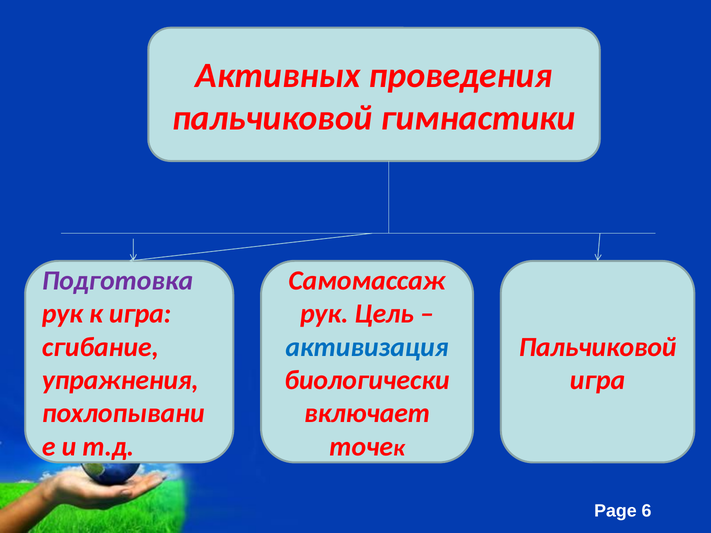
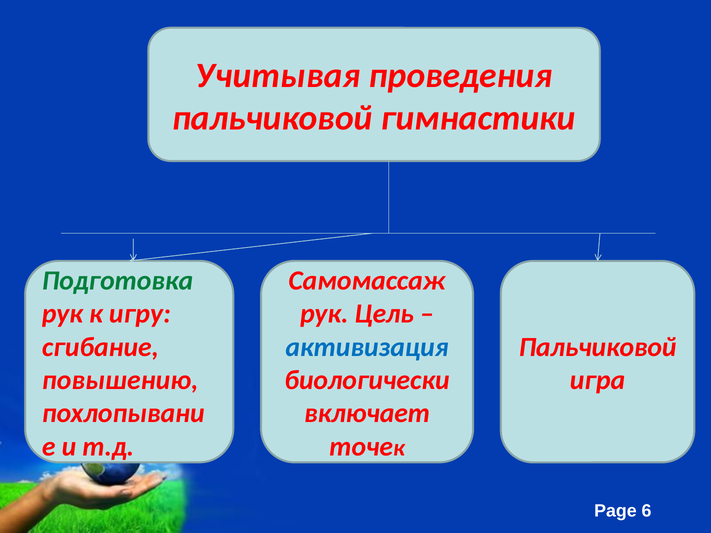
Активных: Активных -> Учитывая
Подготовка colour: purple -> green
к игра: игра -> игру
упражнения: упражнения -> повышению
